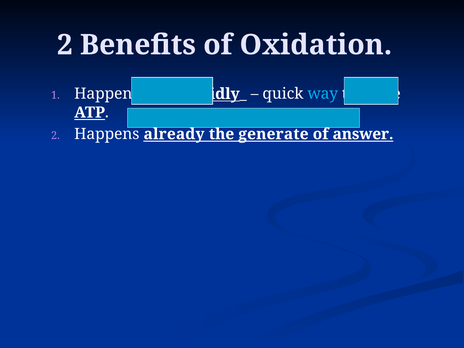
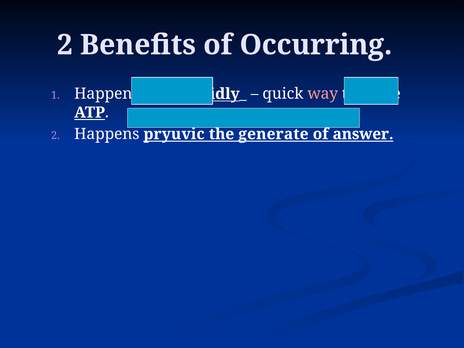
Oxidation: Oxidation -> Occurring
way colour: light blue -> pink
already: already -> pryuvic
